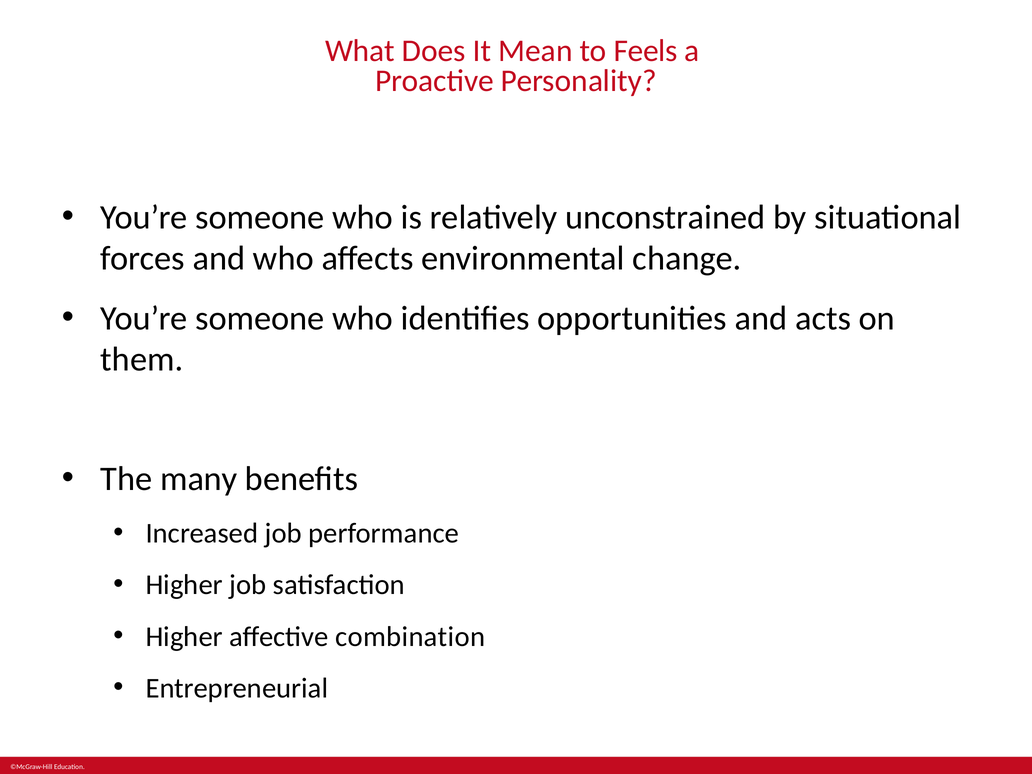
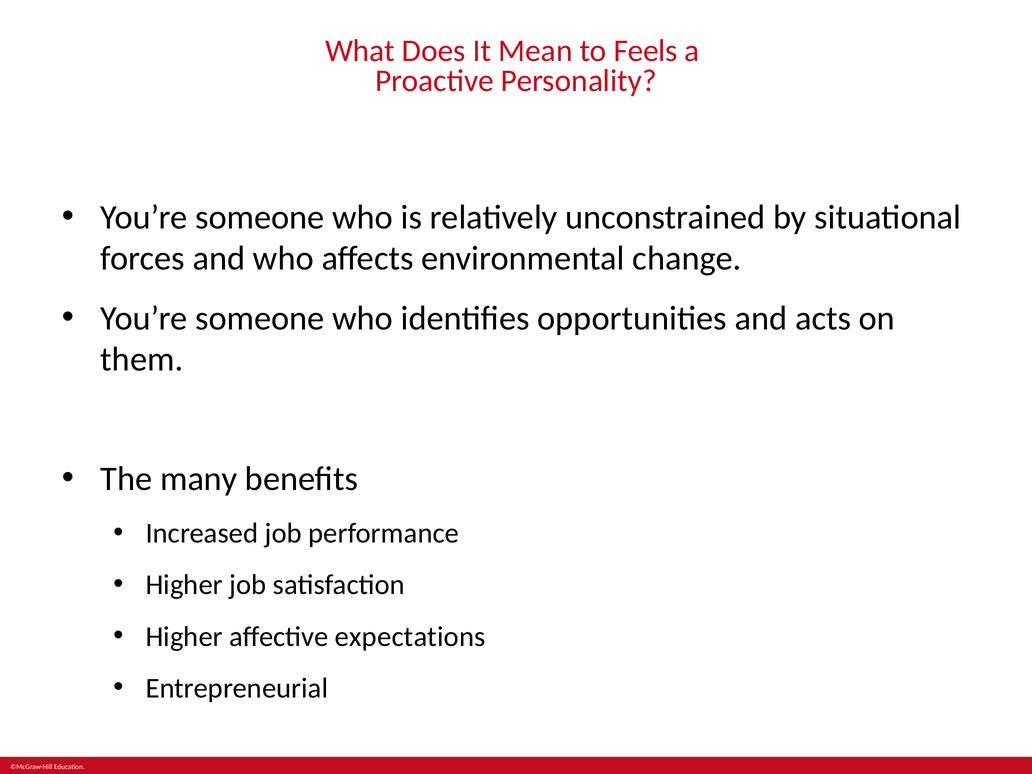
combination: combination -> expectations
